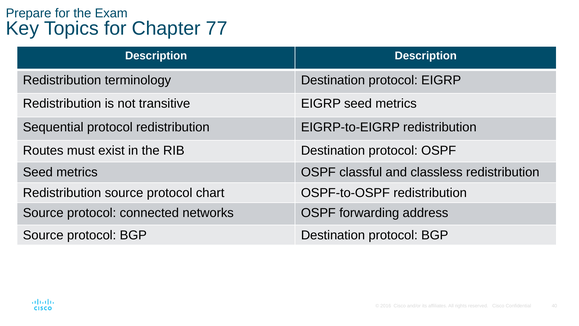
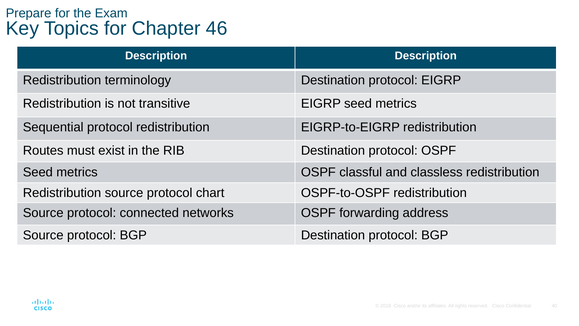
77: 77 -> 46
